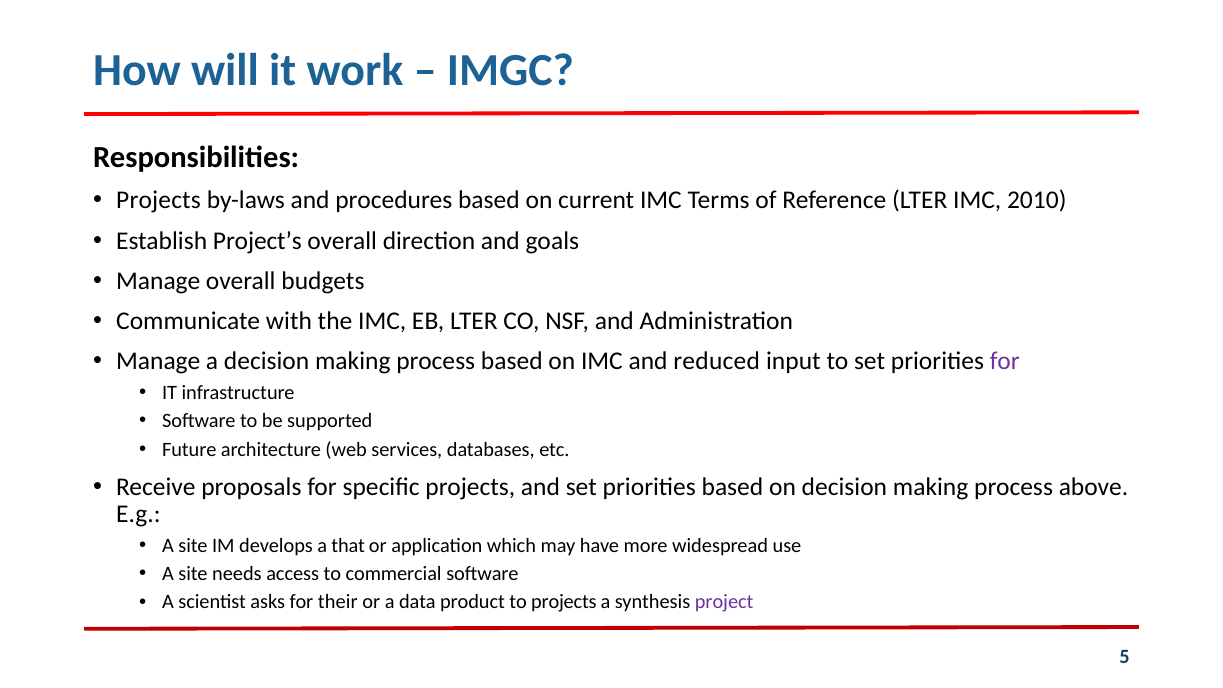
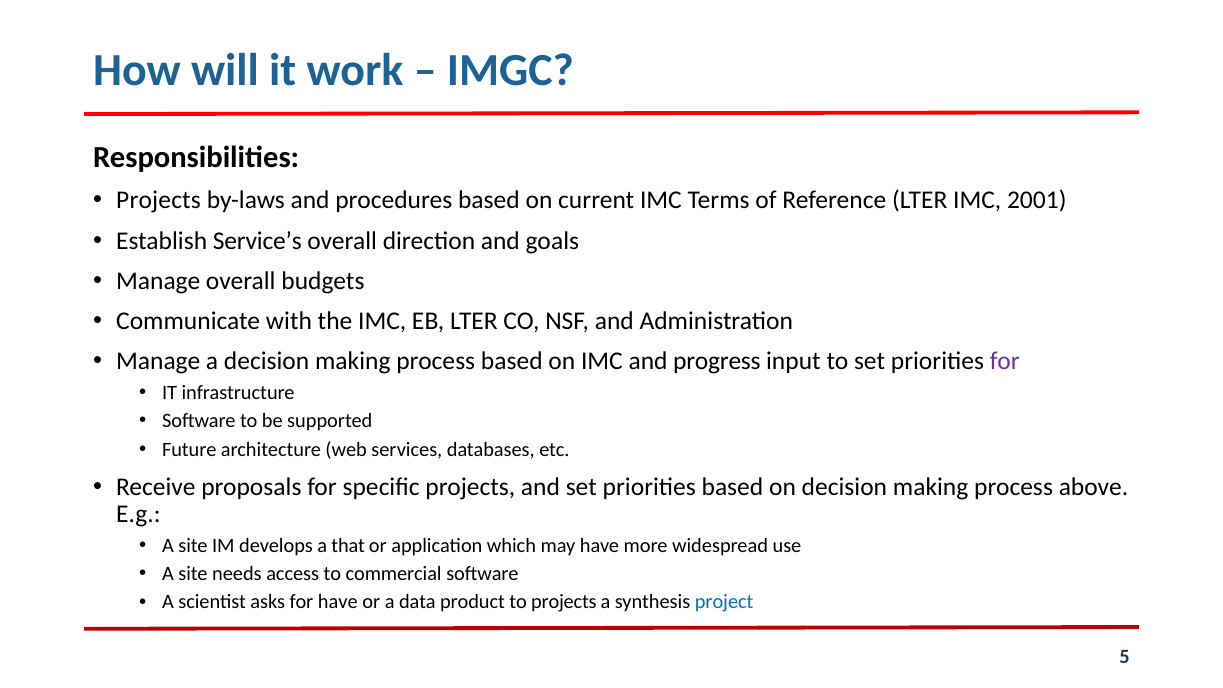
2010: 2010 -> 2001
Project’s: Project’s -> Service’s
reduced: reduced -> progress
for their: their -> have
project colour: purple -> blue
